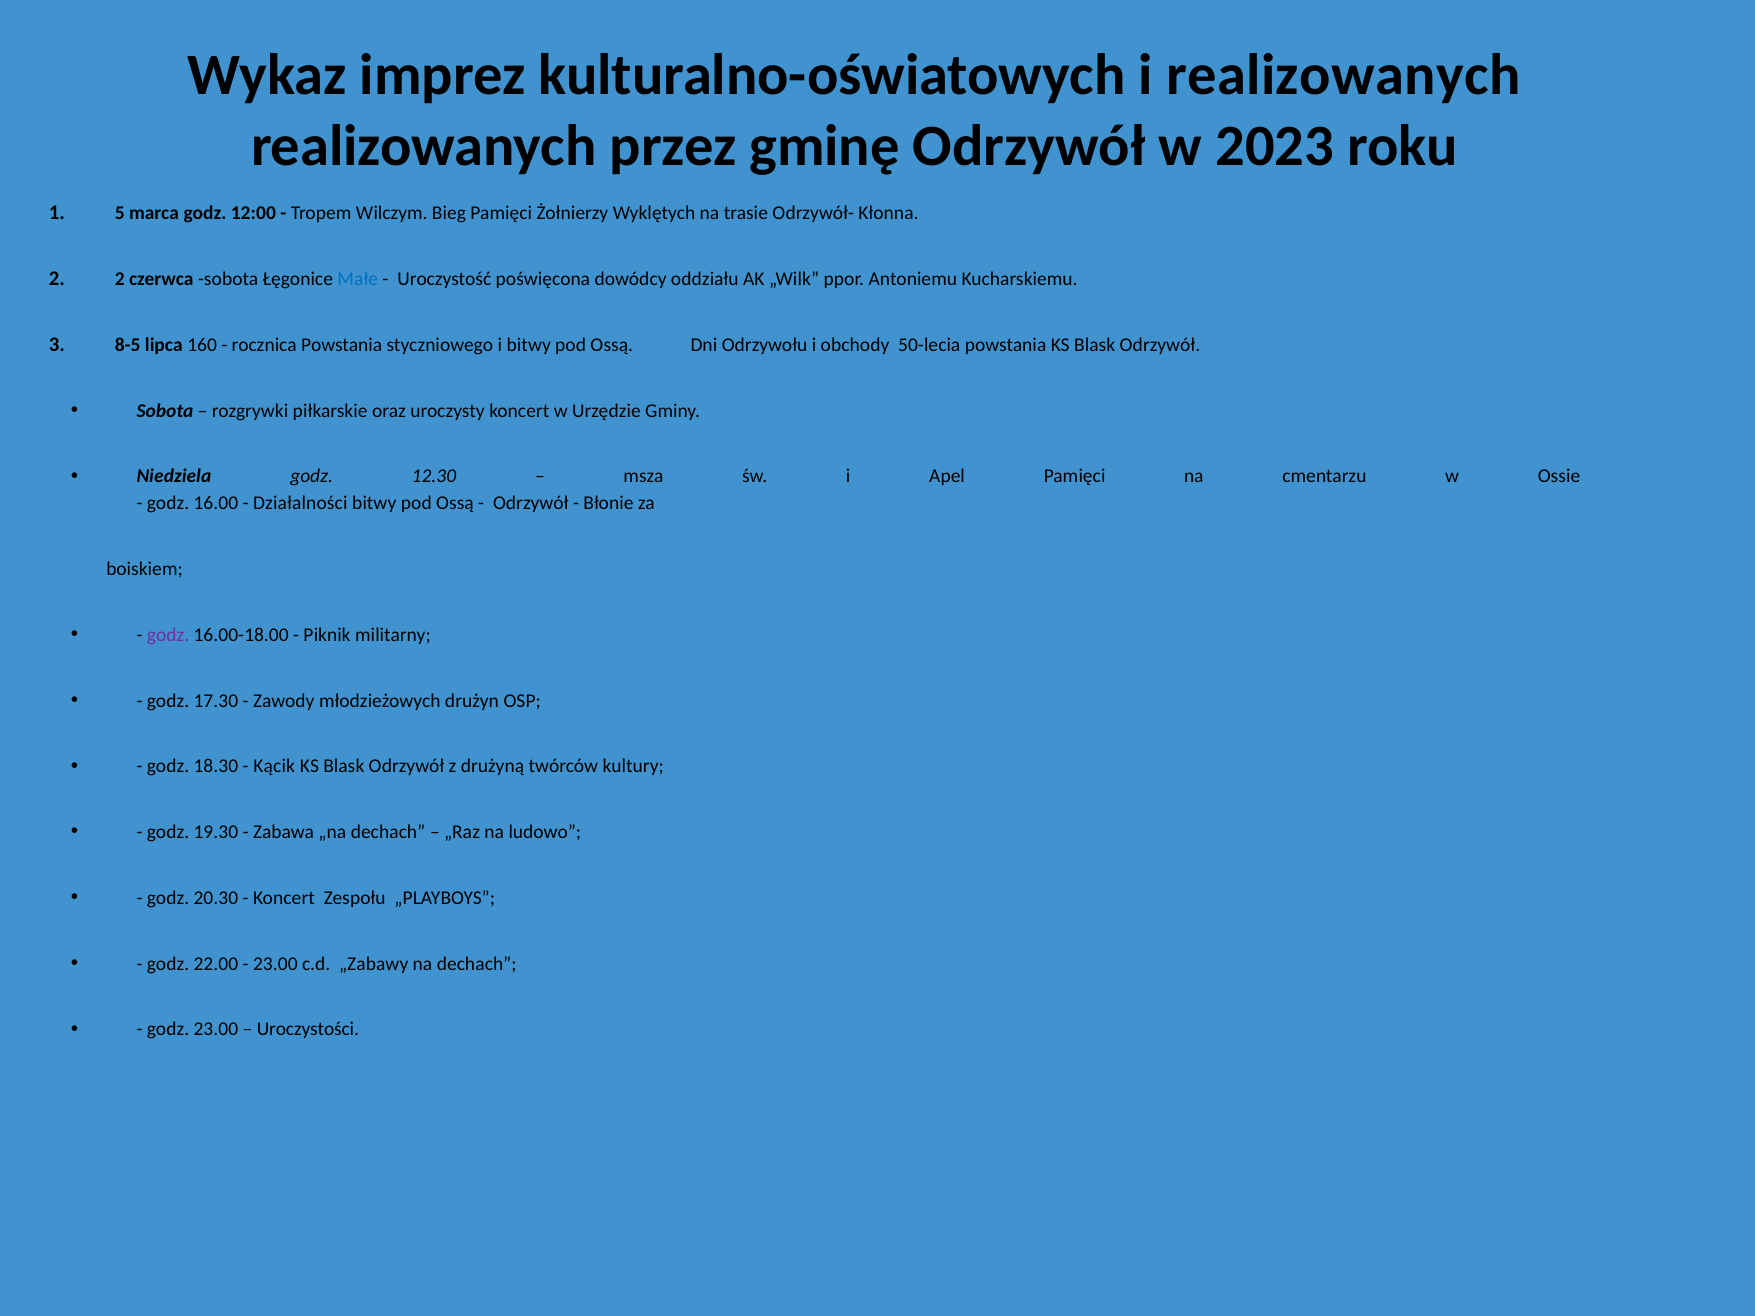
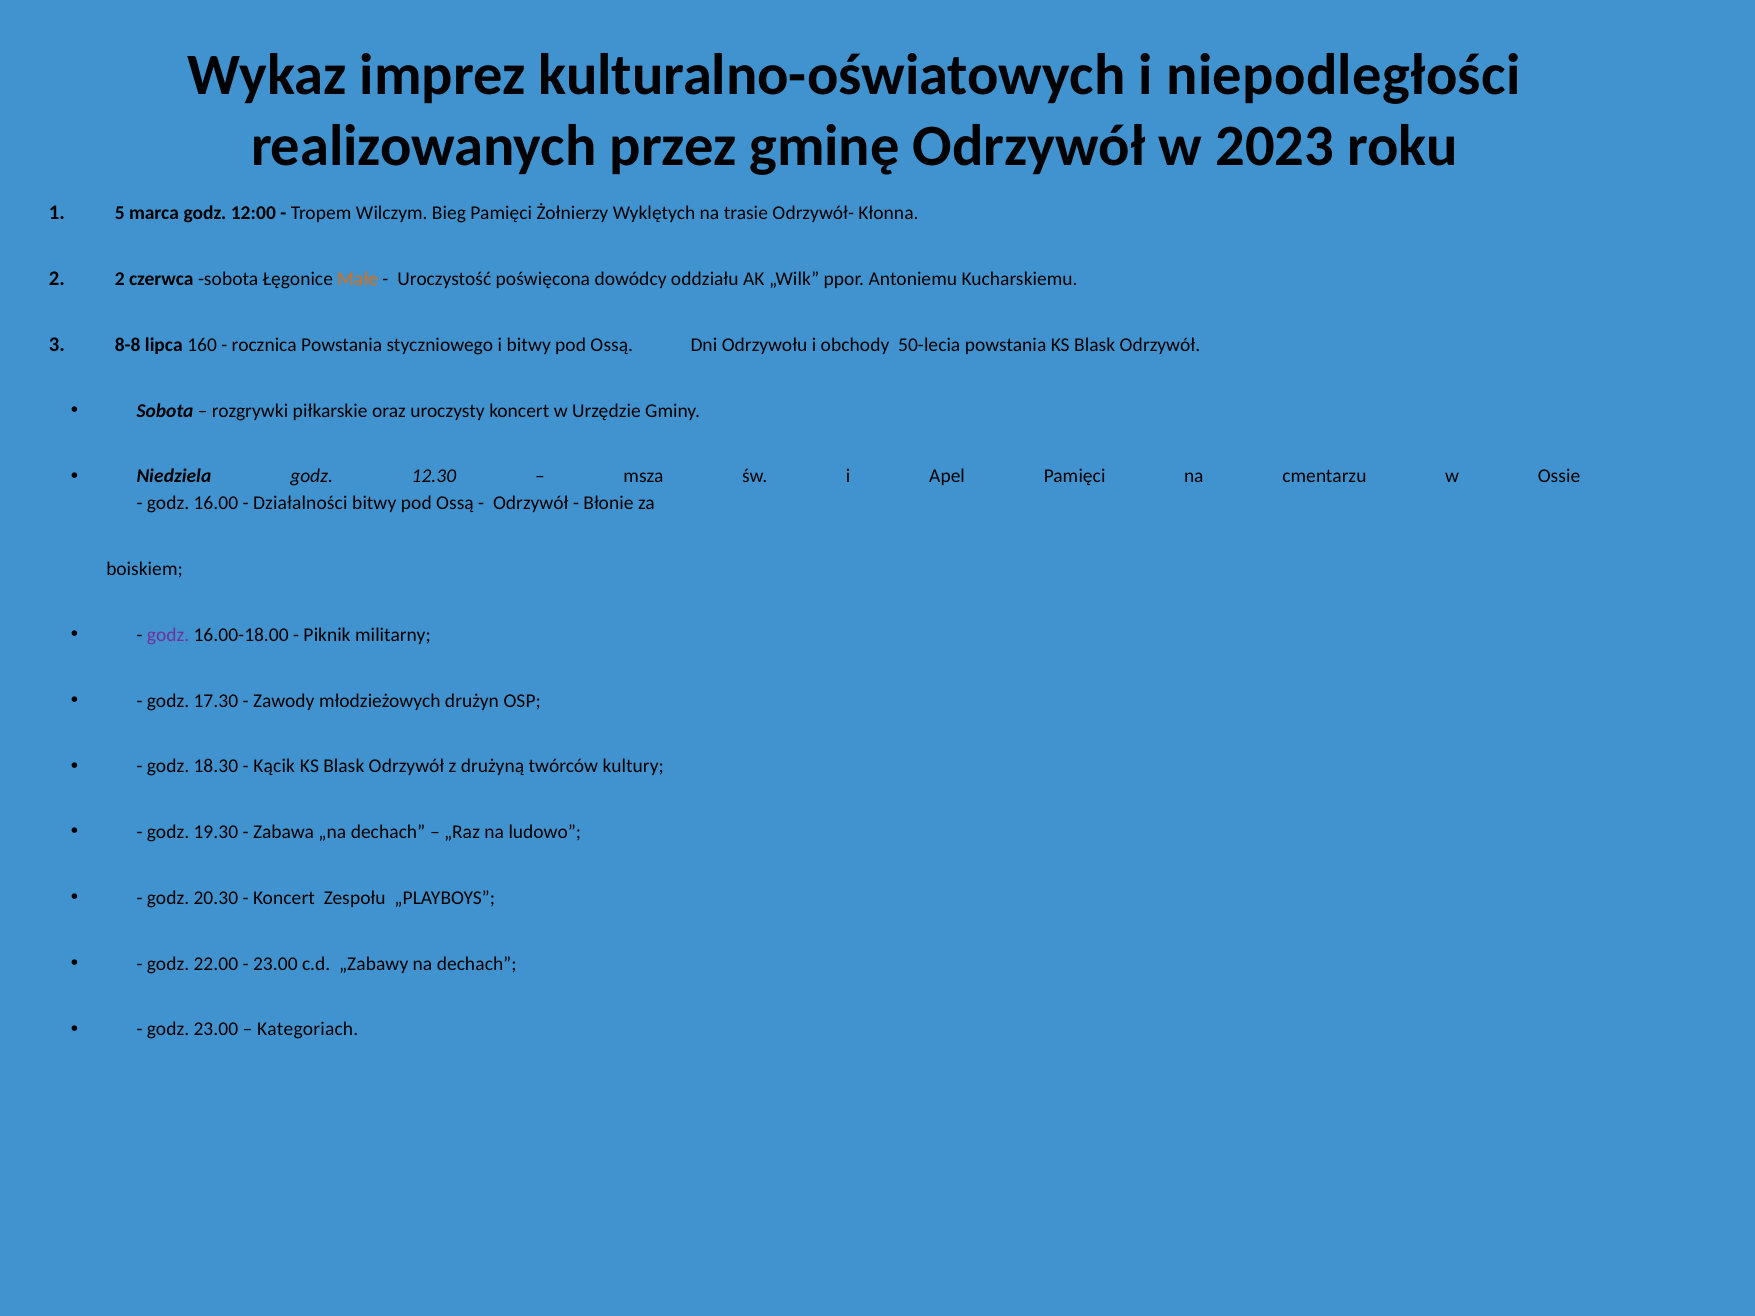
i realizowanych: realizowanych -> niepodległości
Małe colour: blue -> orange
8-5: 8-5 -> 8-8
Uroczystości: Uroczystości -> Kategoriach
